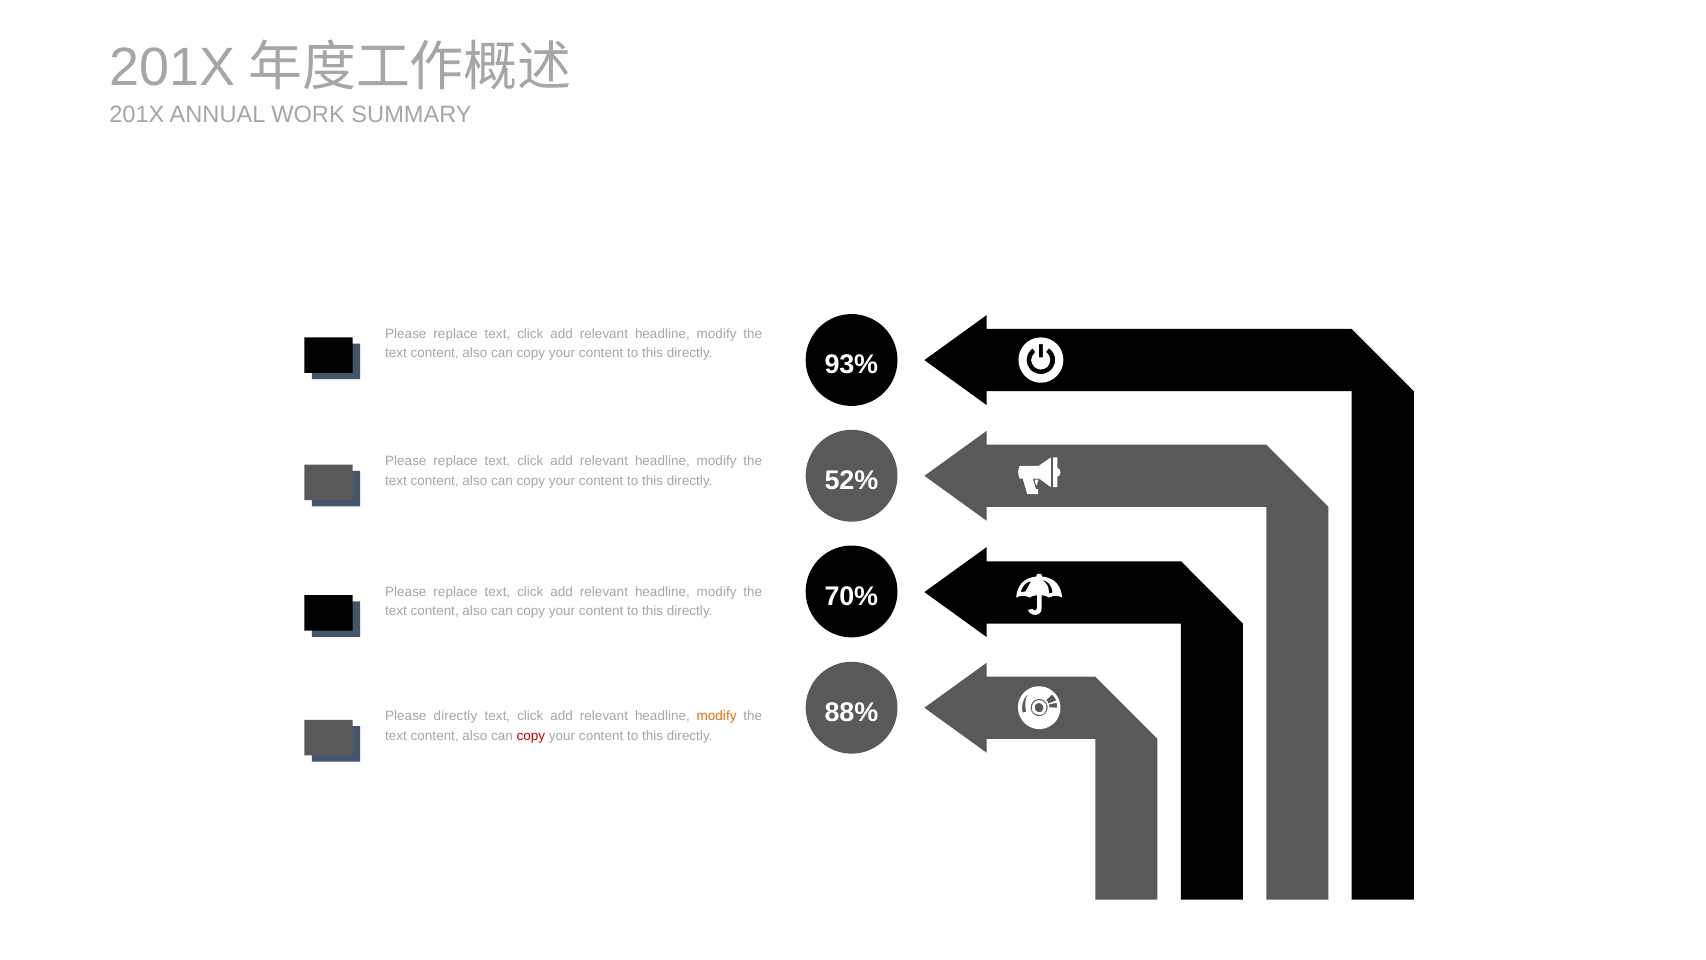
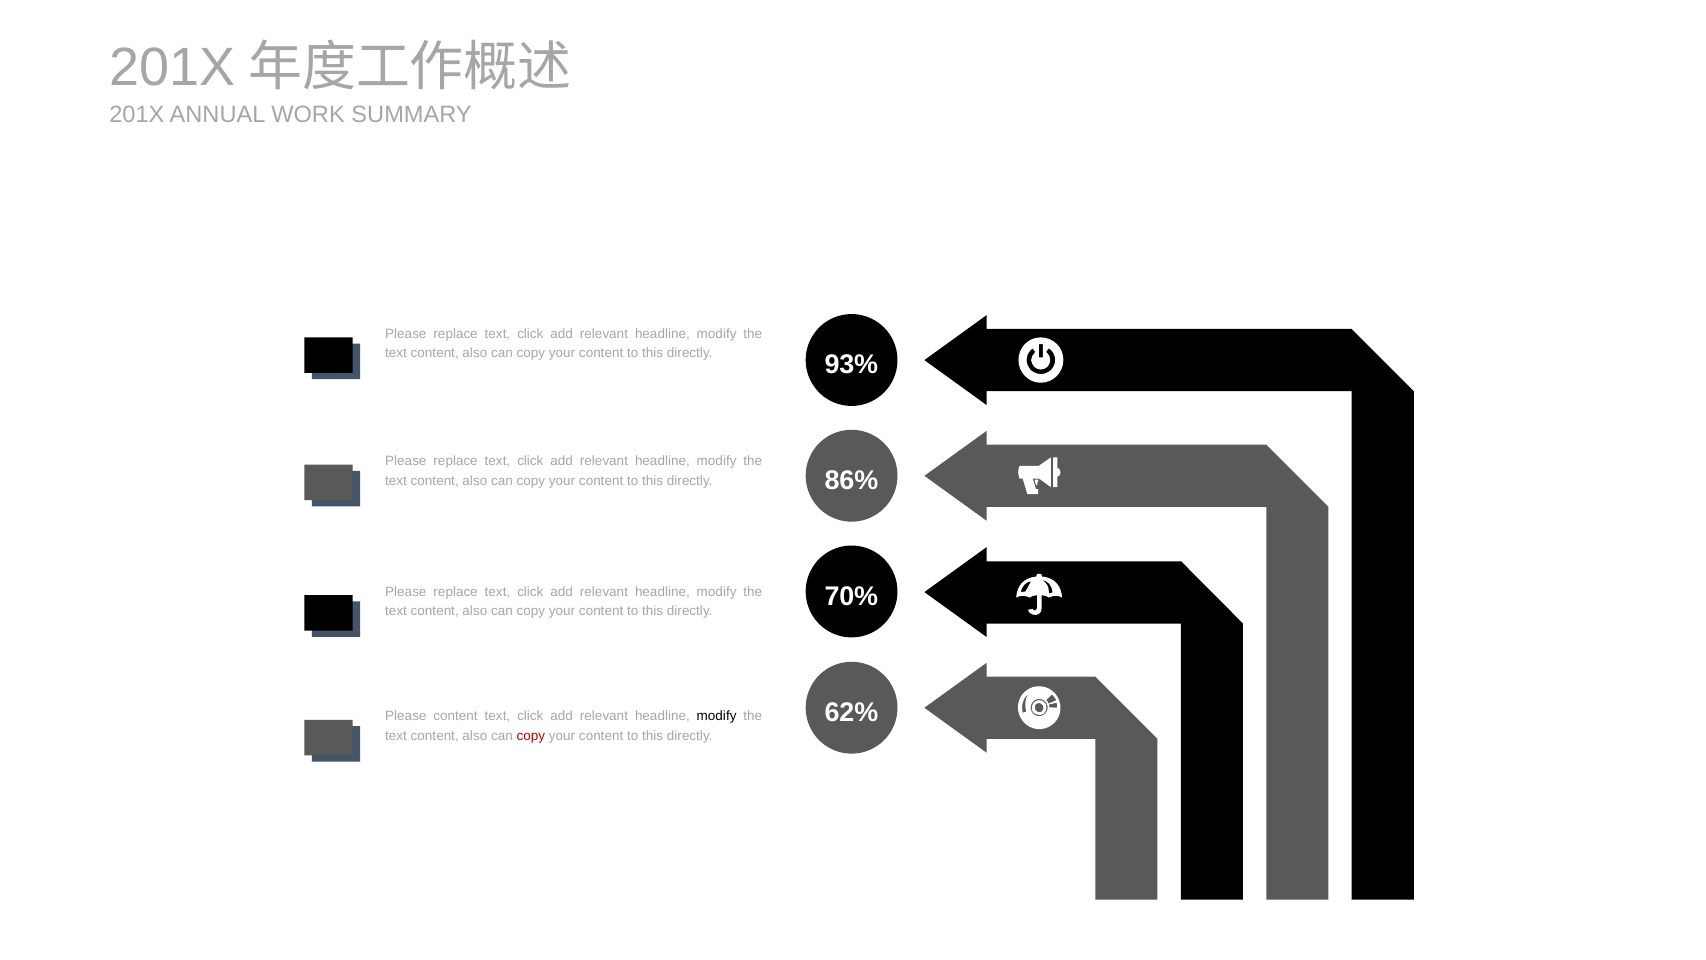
52%: 52% -> 86%
88%: 88% -> 62%
Please directly: directly -> content
modify at (717, 716) colour: orange -> black
